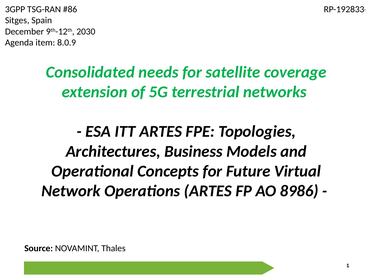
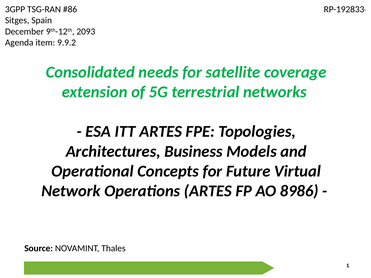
2030: 2030 -> 2093
8.0.9: 8.0.9 -> 9.9.2
